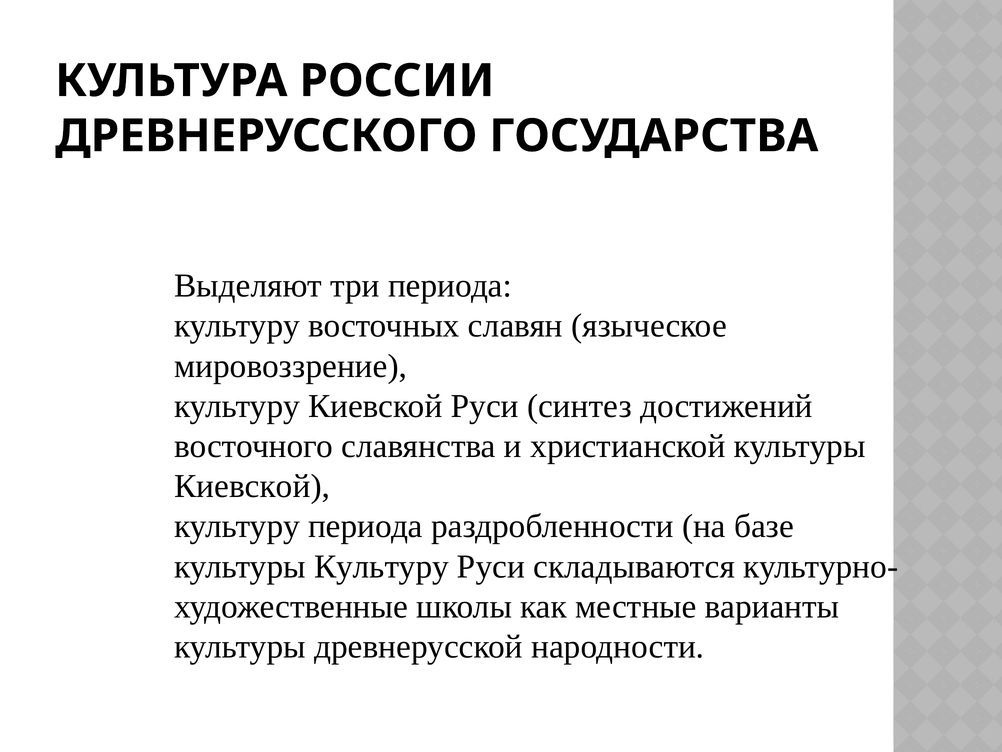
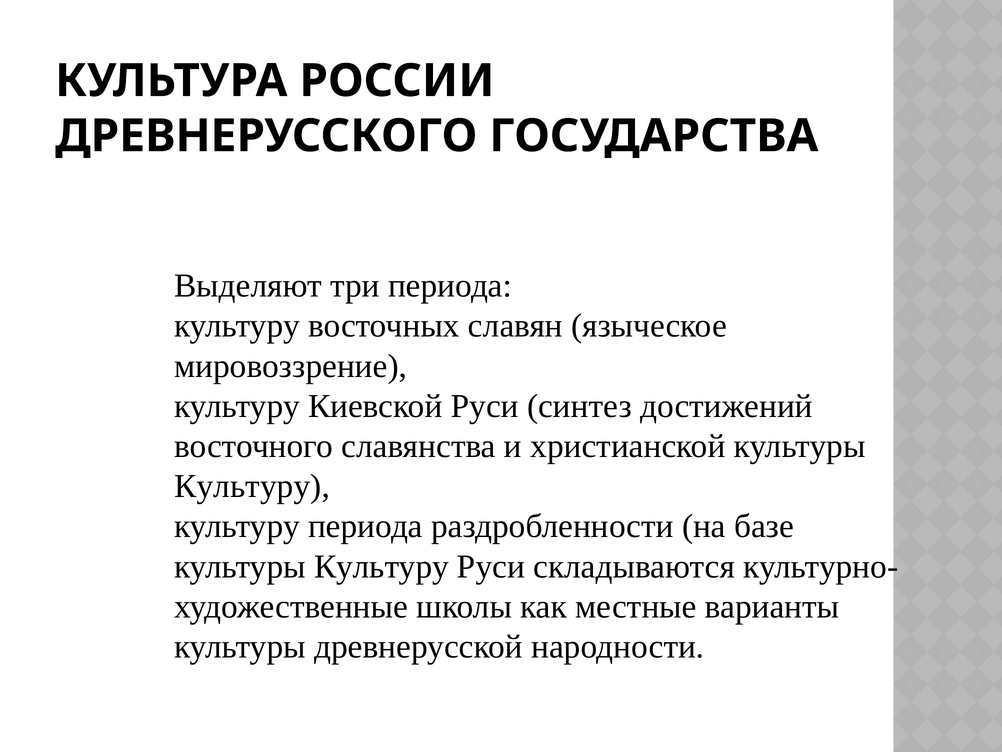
Киевской at (252, 486): Киевской -> Культуру
